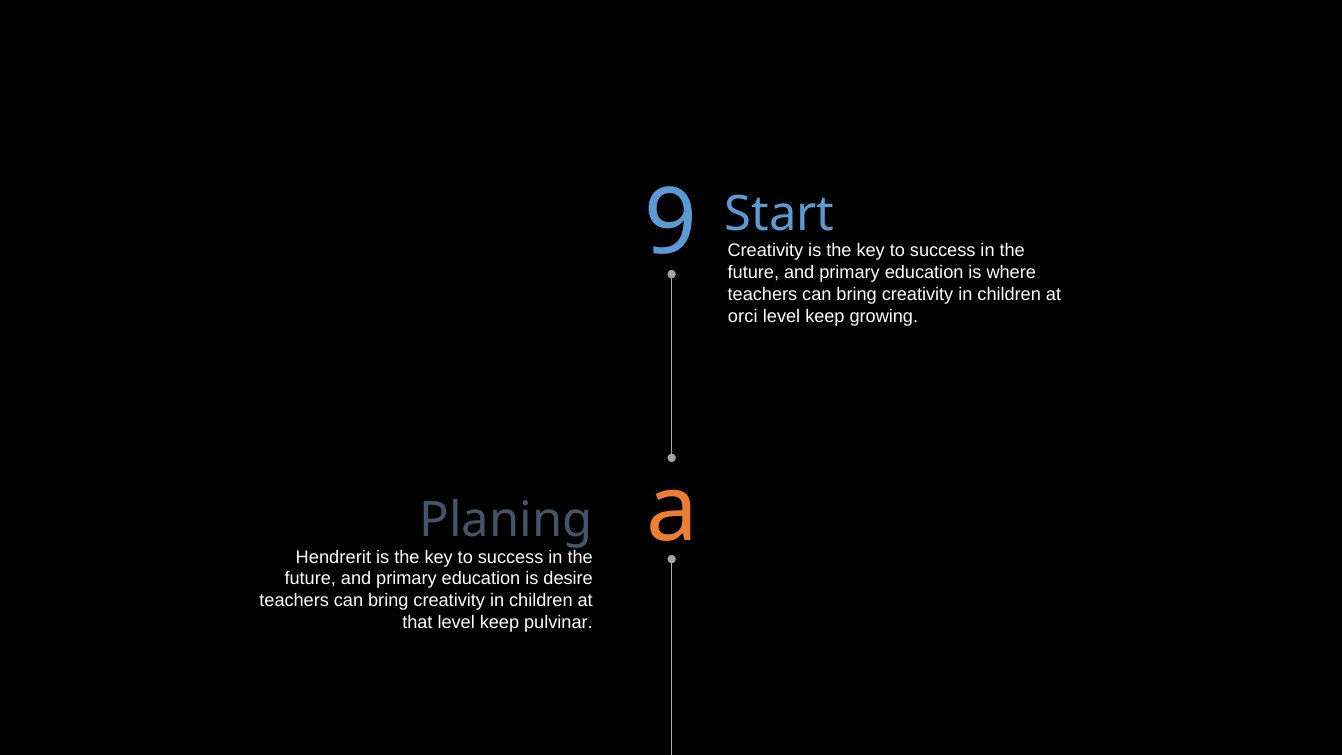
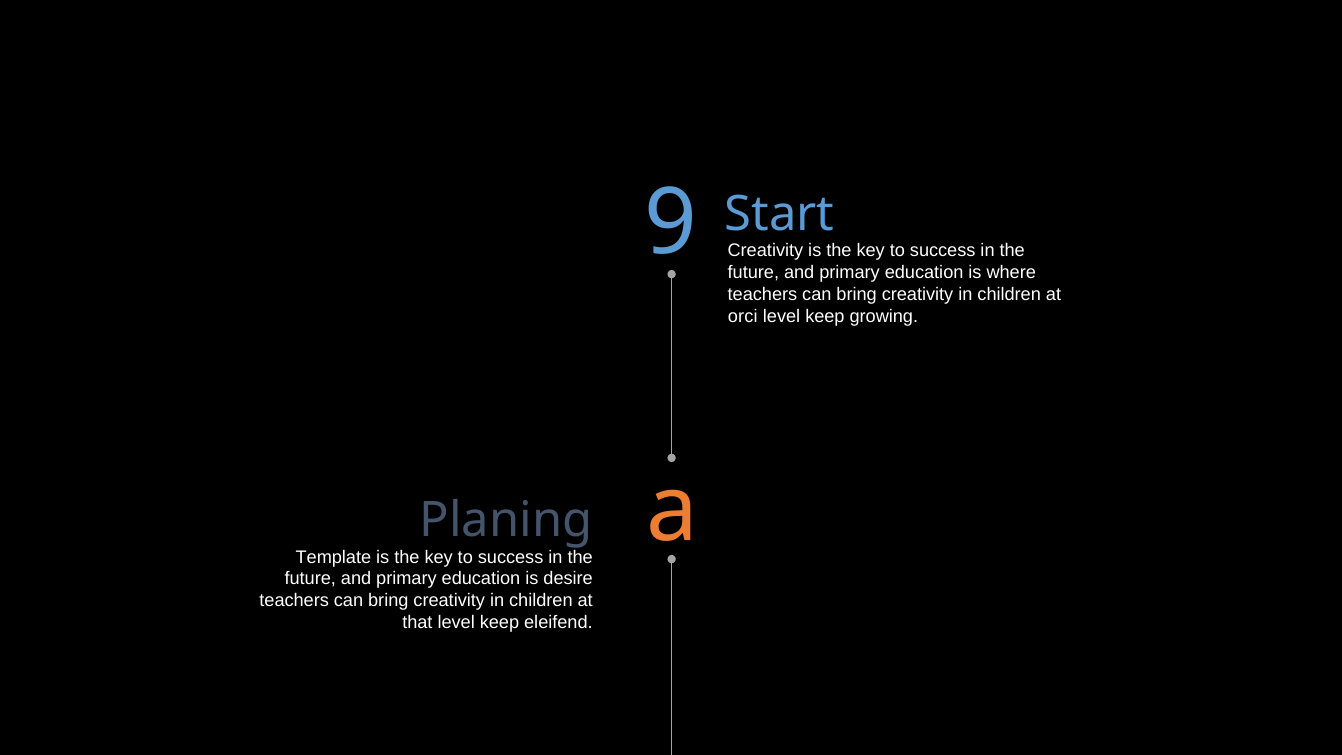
Hendrerit: Hendrerit -> Template
pulvinar: pulvinar -> eleifend
